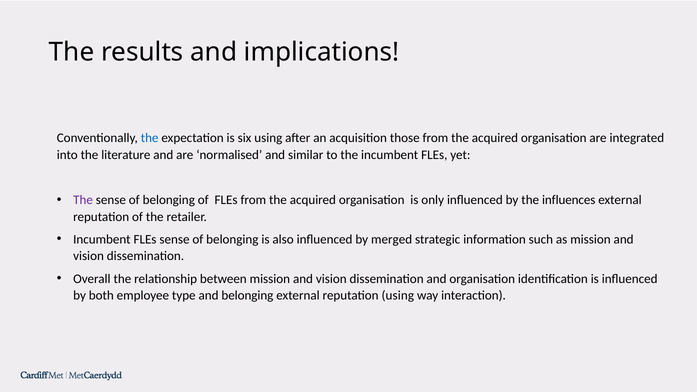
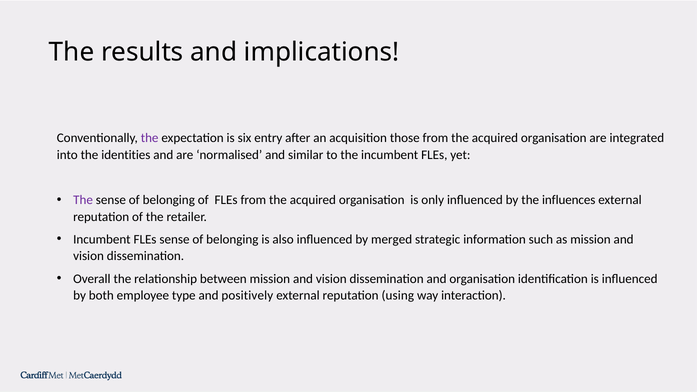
the at (150, 138) colour: blue -> purple
six using: using -> entry
literature: literature -> identities
and belonging: belonging -> positively
